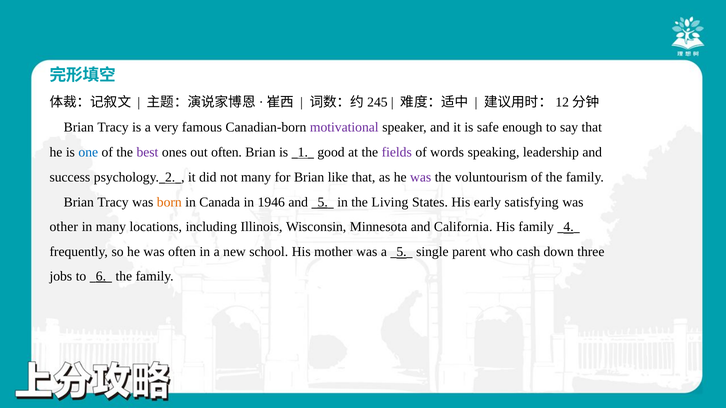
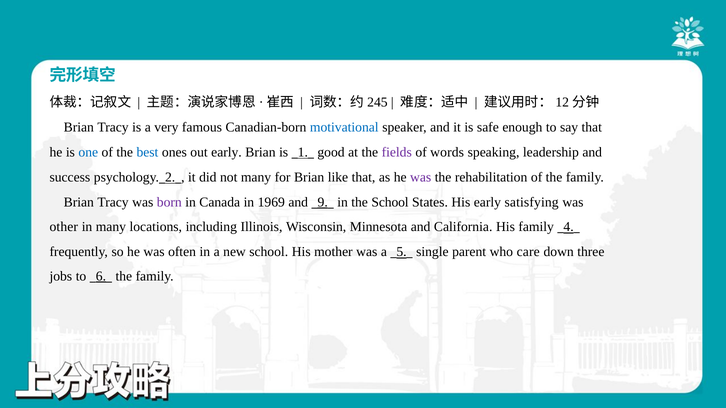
motivational colour: purple -> blue
best colour: purple -> blue
out often: often -> early
voluntourism: voluntourism -> rehabilitation
born colour: orange -> purple
1946: 1946 -> 1969
5 at (323, 202): 5 -> 9
the Living: Living -> School
cash: cash -> care
